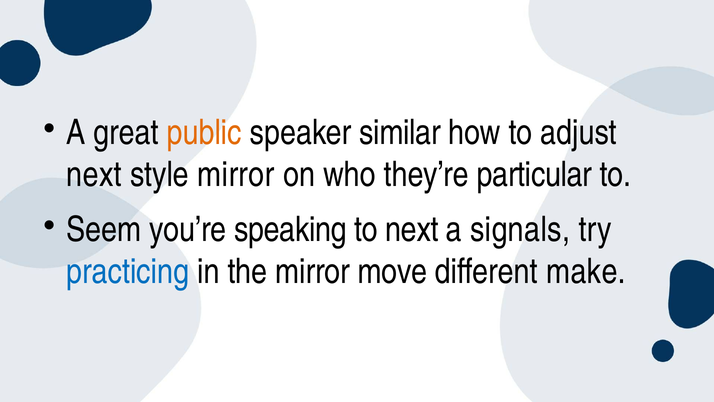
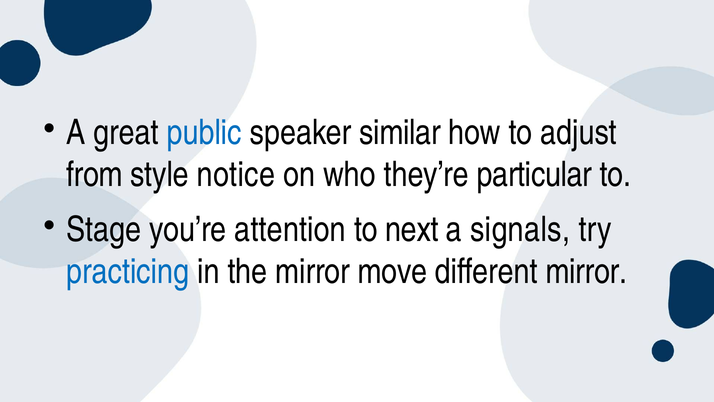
public colour: orange -> blue
next at (94, 175): next -> from
style mirror: mirror -> notice
Seem: Seem -> Stage
speaking: speaking -> attention
different make: make -> mirror
